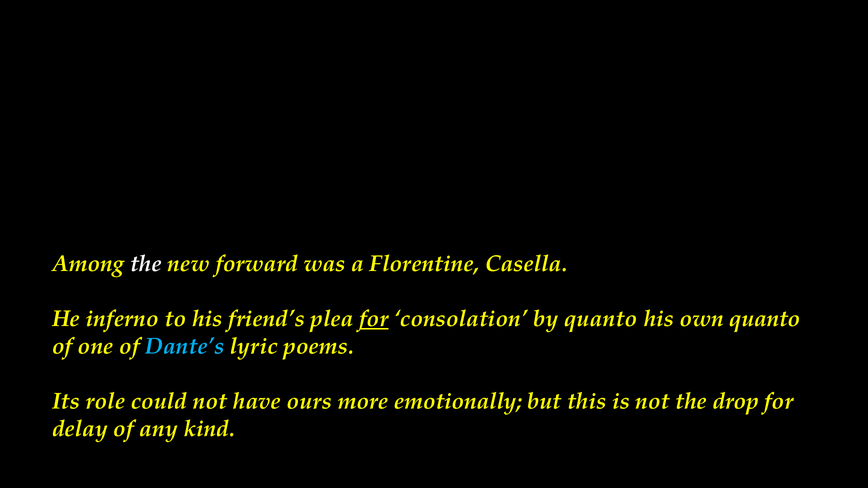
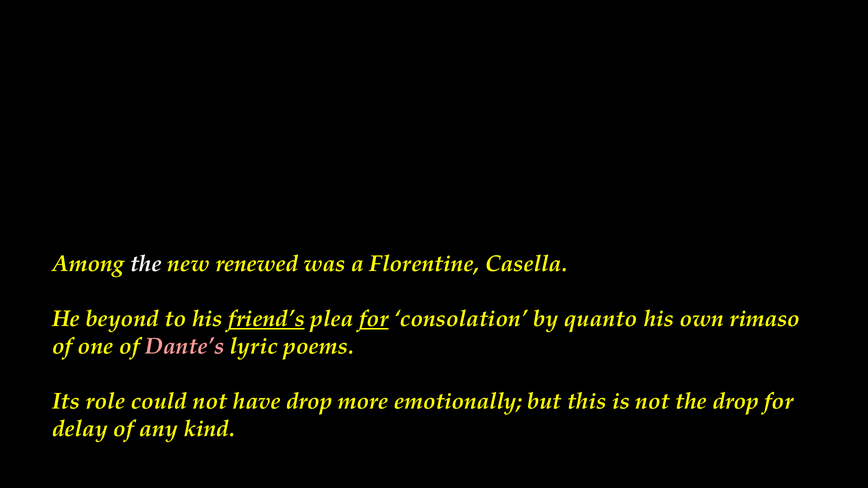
forward: forward -> renewed
inferno: inferno -> beyond
friend’s underline: none -> present
own quanto: quanto -> rimaso
Dante’s colour: light blue -> pink
have ours: ours -> drop
